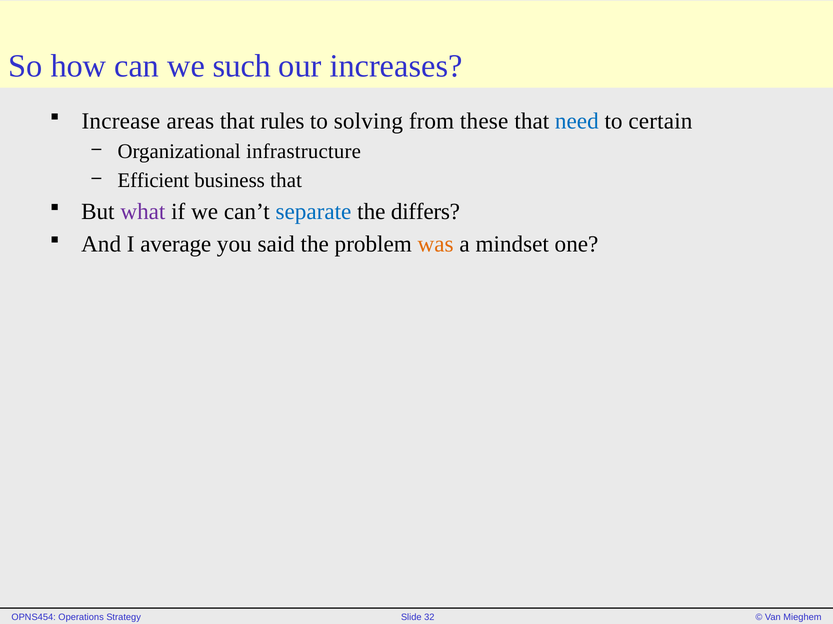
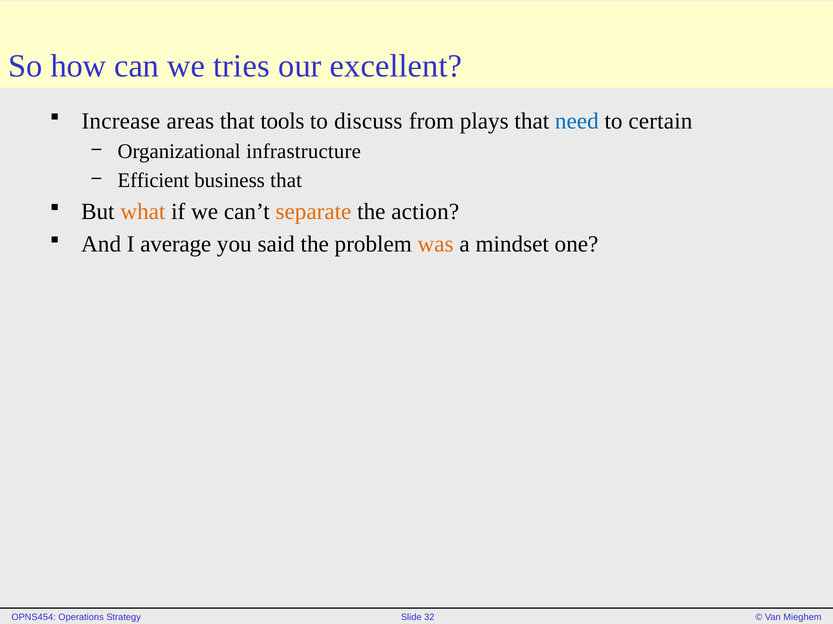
such: such -> tries
increases: increases -> excellent
rules: rules -> tools
solving: solving -> discuss
these: these -> plays
what colour: purple -> orange
separate colour: blue -> orange
differs: differs -> action
